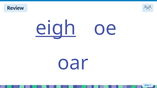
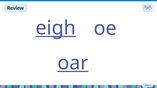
oar underline: none -> present
